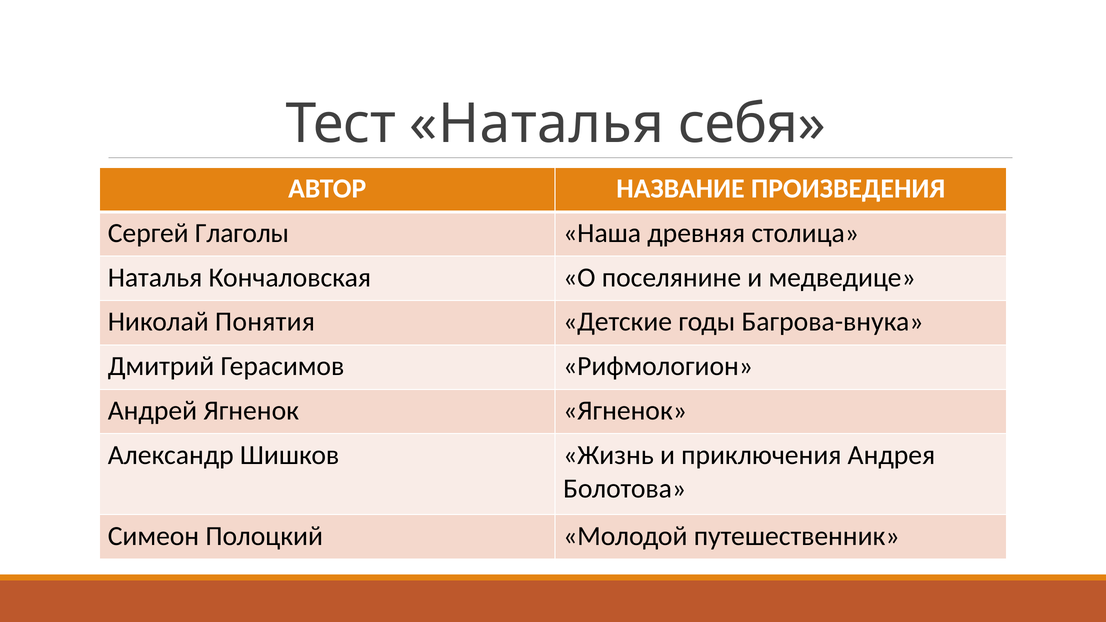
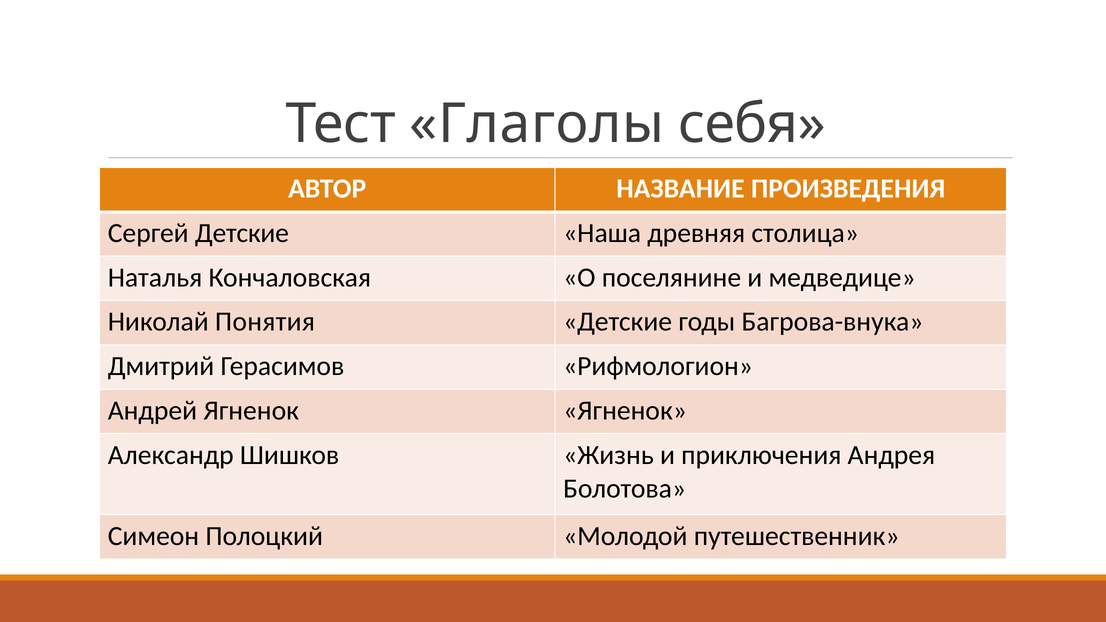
Тест Наталья: Наталья -> Глаголы
Сергей Глаголы: Глаголы -> Детские
